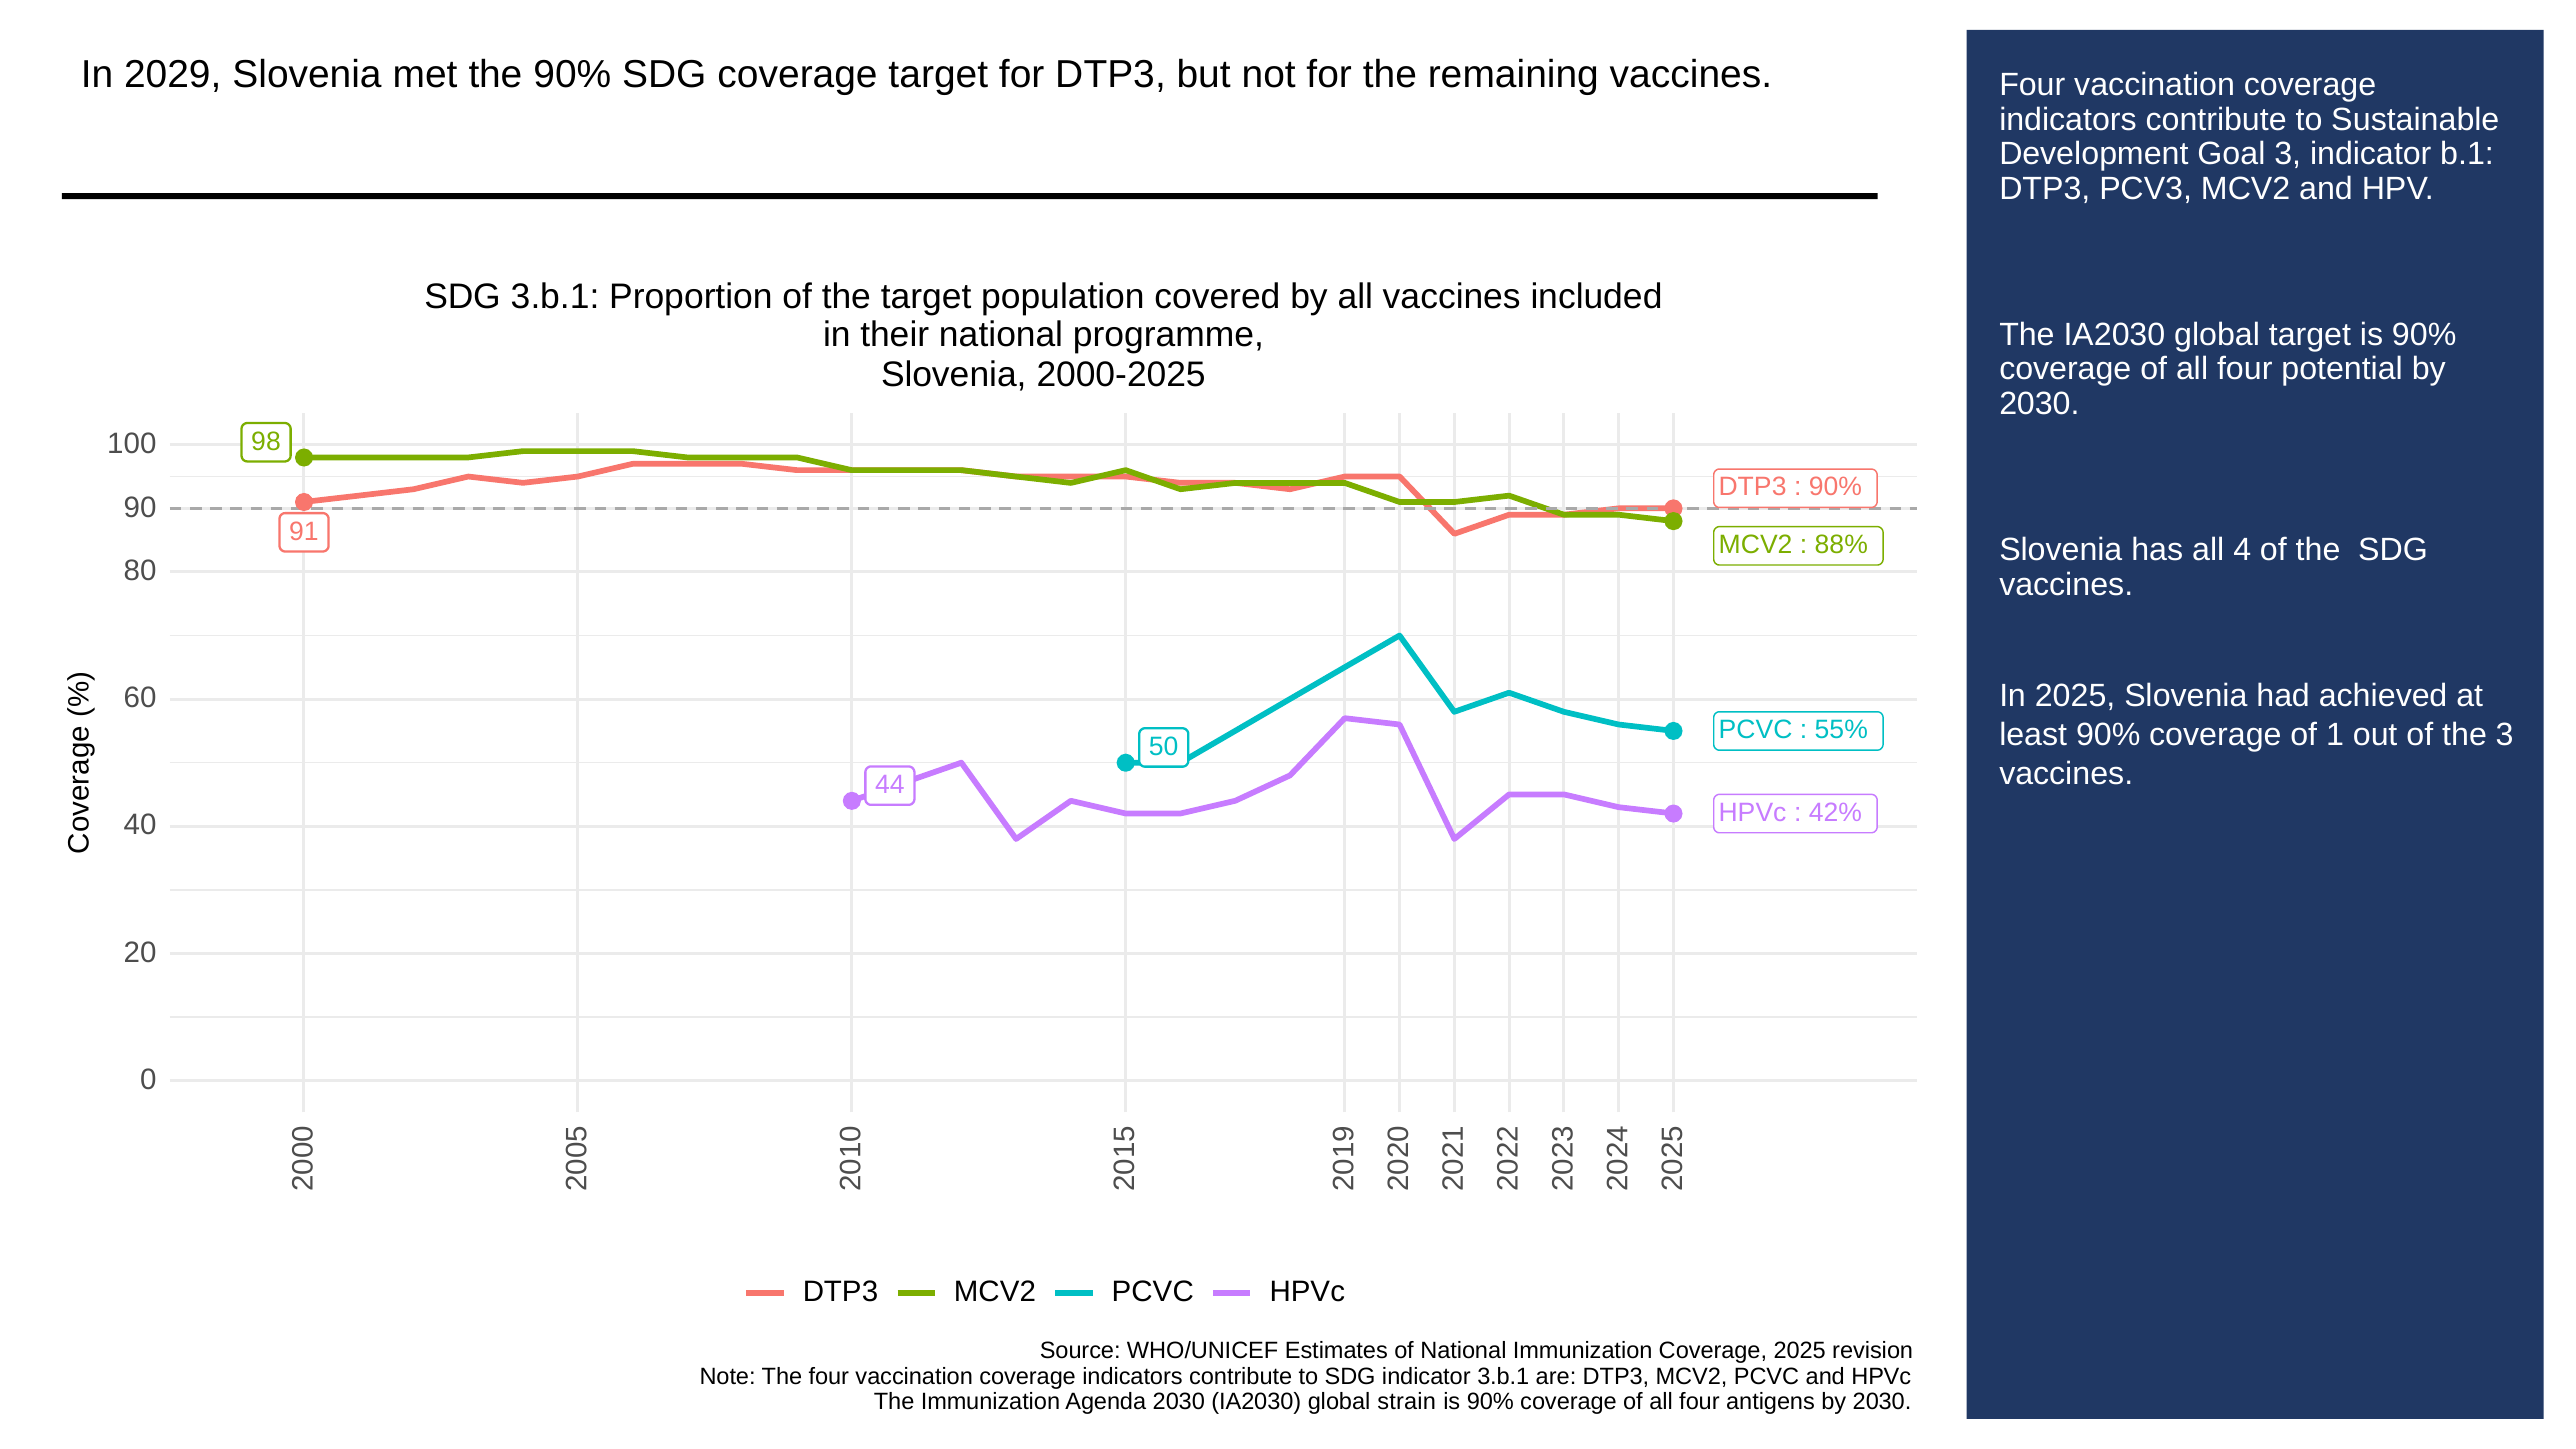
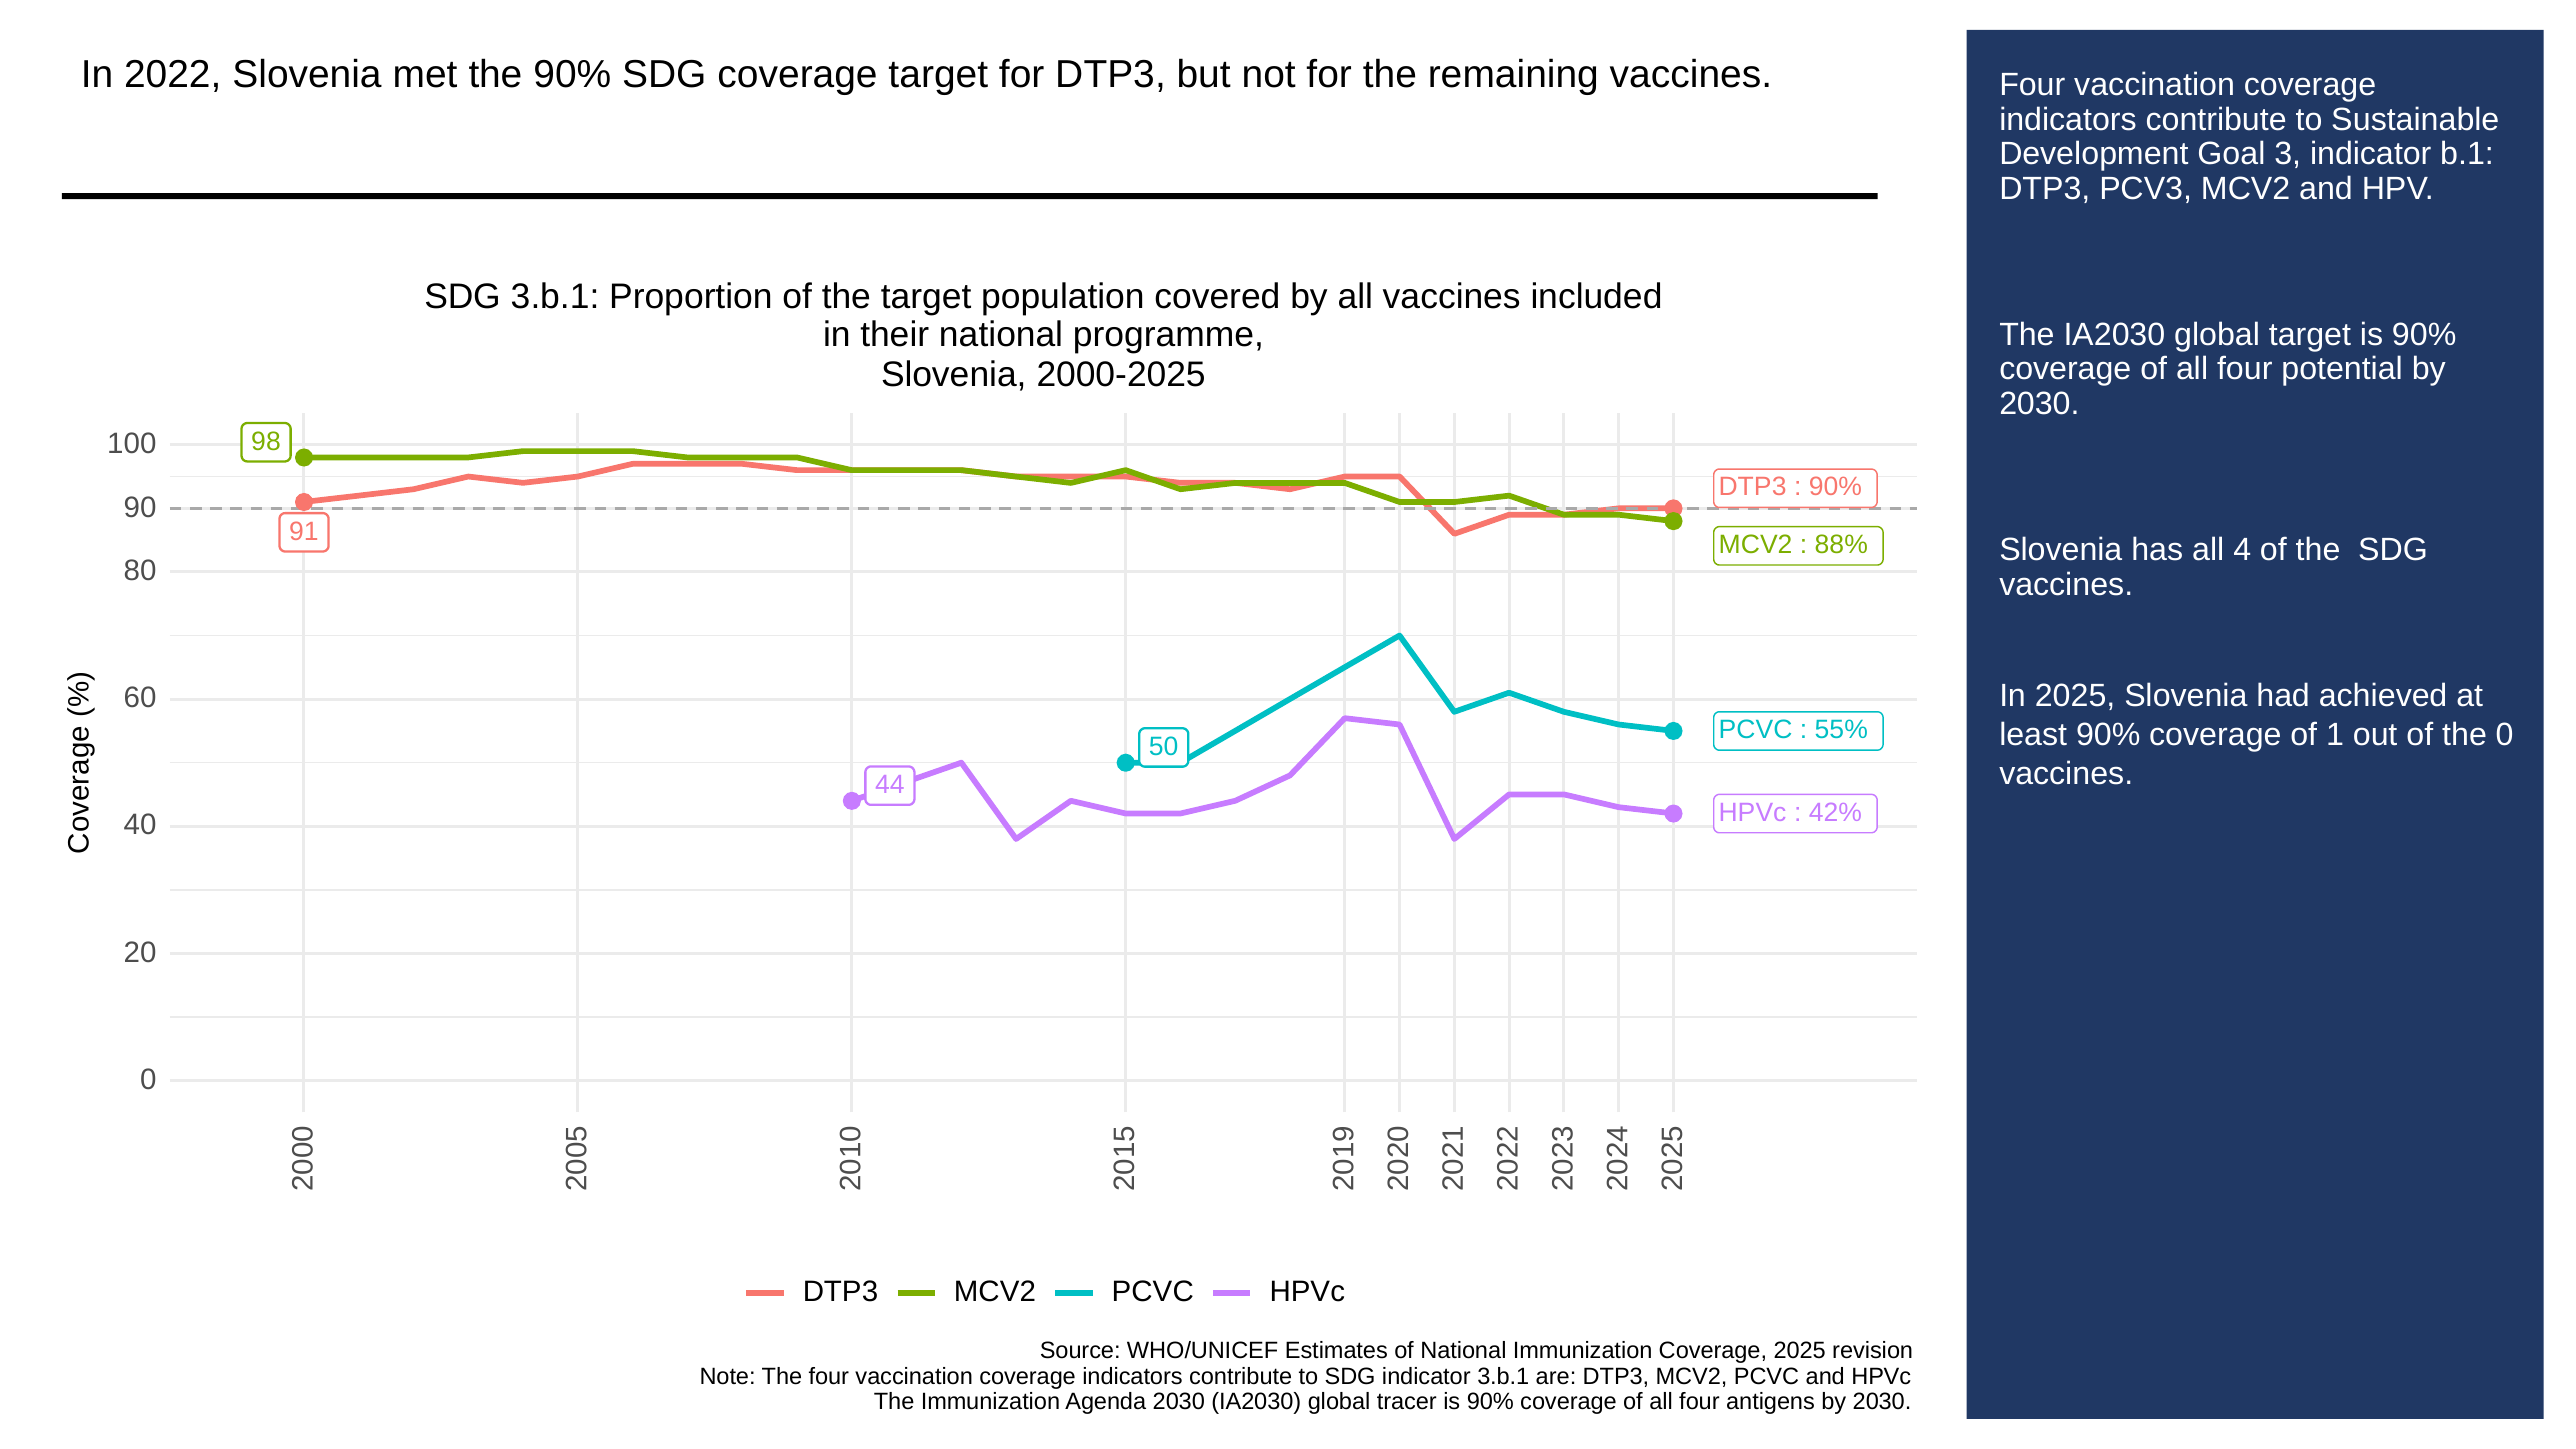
2029: 2029 -> 2022
the 3: 3 -> 0
strain: strain -> tracer
